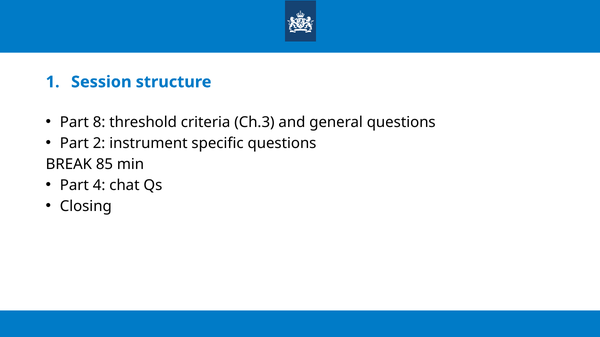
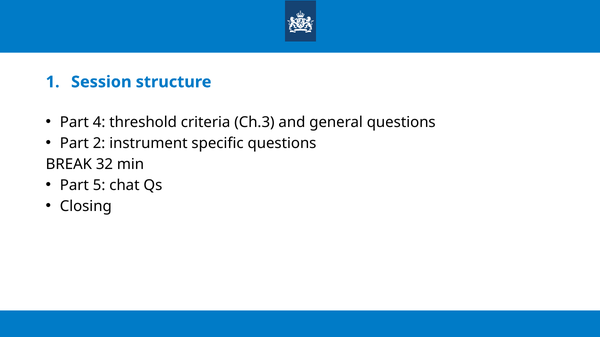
8: 8 -> 4
85: 85 -> 32
4: 4 -> 5
